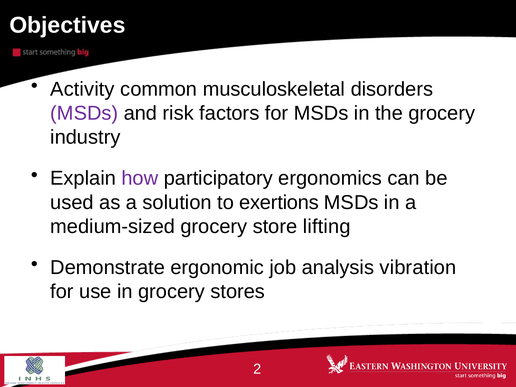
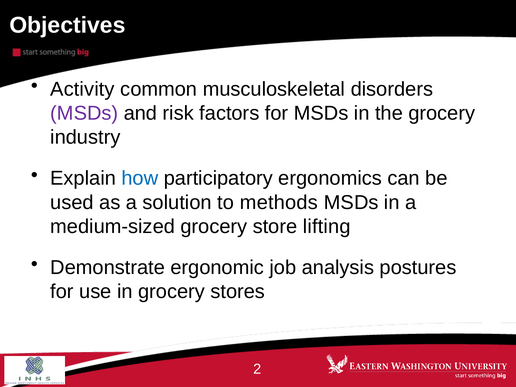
how colour: purple -> blue
exertions: exertions -> methods
vibration: vibration -> postures
